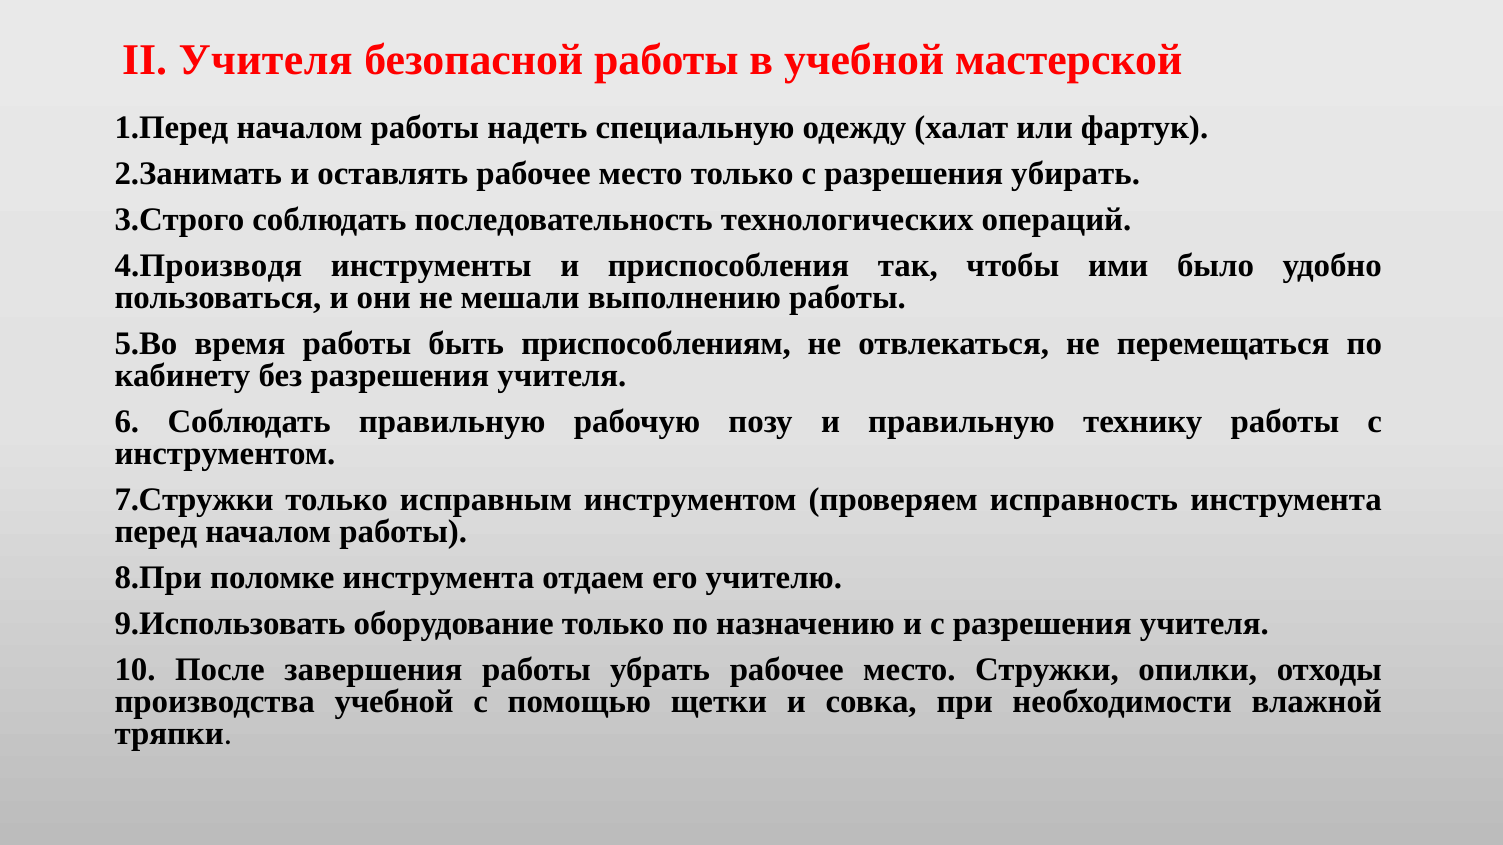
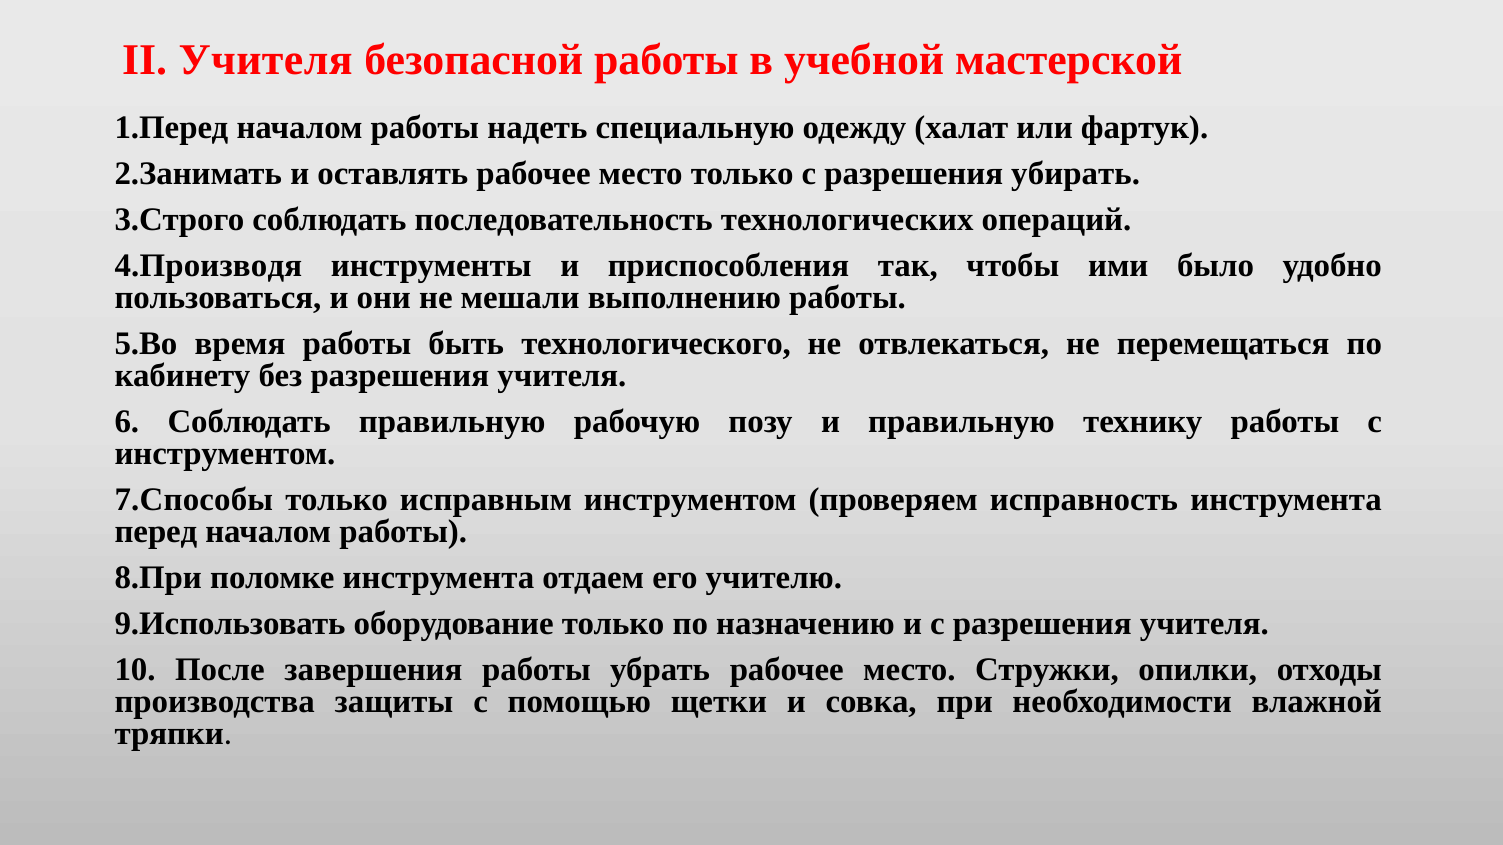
приспособлениям: приспособлениям -> технологического
7.Стружки: 7.Стружки -> 7.Способы
производства учебной: учебной -> защиты
